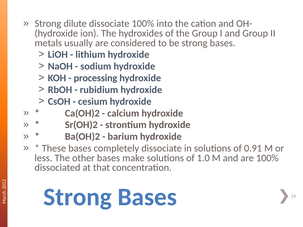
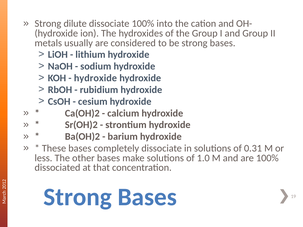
processing at (96, 78): processing -> hydroxide
0.91: 0.91 -> 0.31
